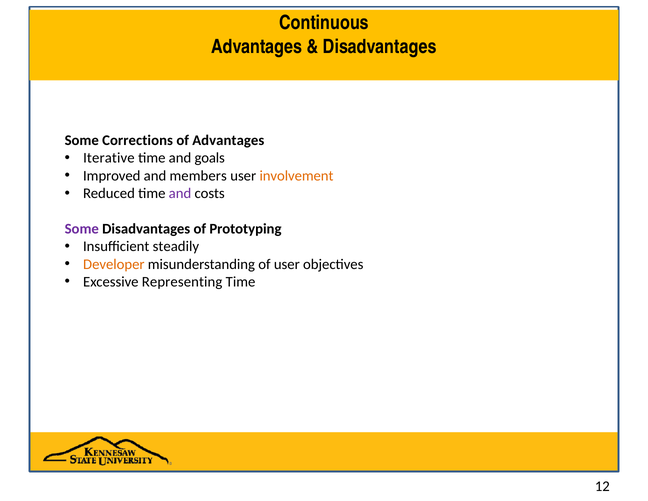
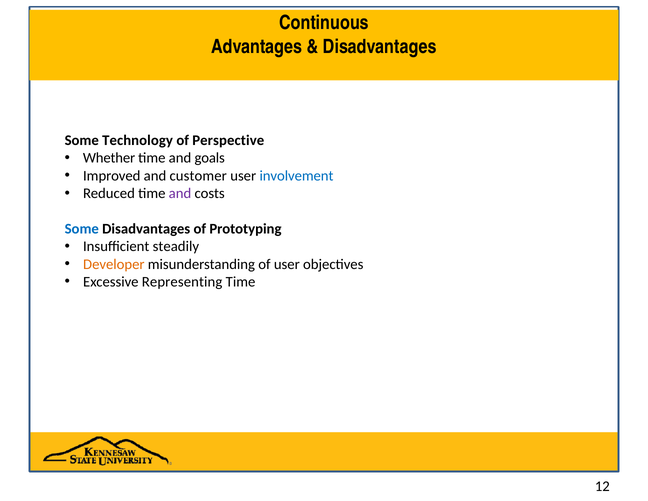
Corrections: Corrections -> Technology
of Advantages: Advantages -> Perspective
Iterative: Iterative -> Whether
members: members -> customer
involvement colour: orange -> blue
Some at (82, 229) colour: purple -> blue
